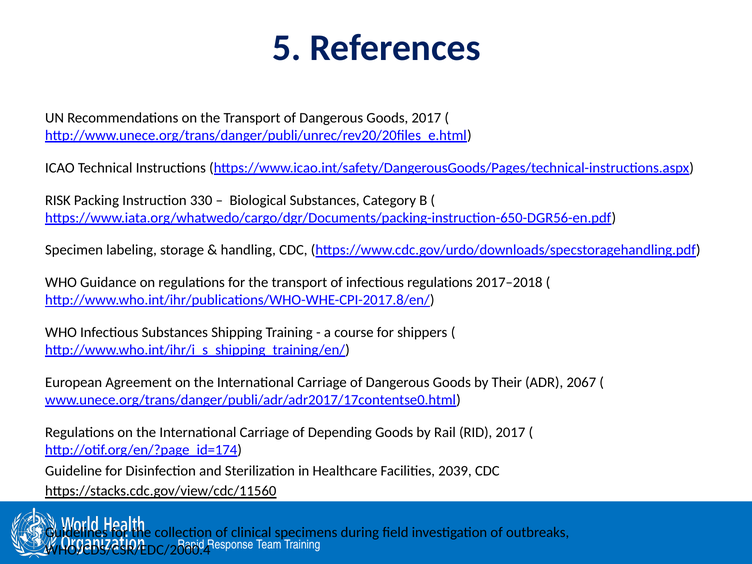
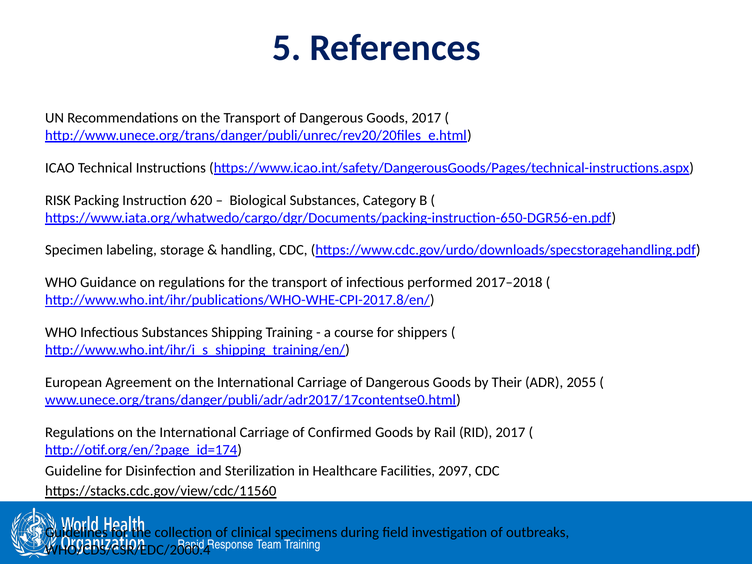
330: 330 -> 620
infectious regulations: regulations -> performed
2067: 2067 -> 2055
Depending: Depending -> Confirmed
2039: 2039 -> 2097
